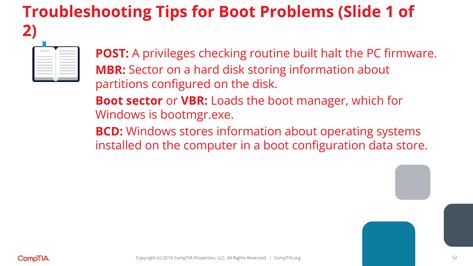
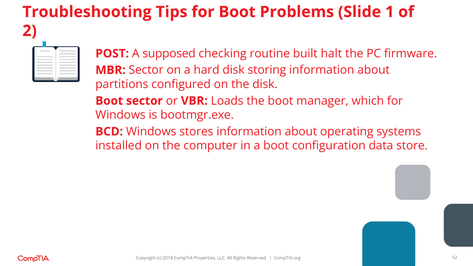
privileges: privileges -> supposed
